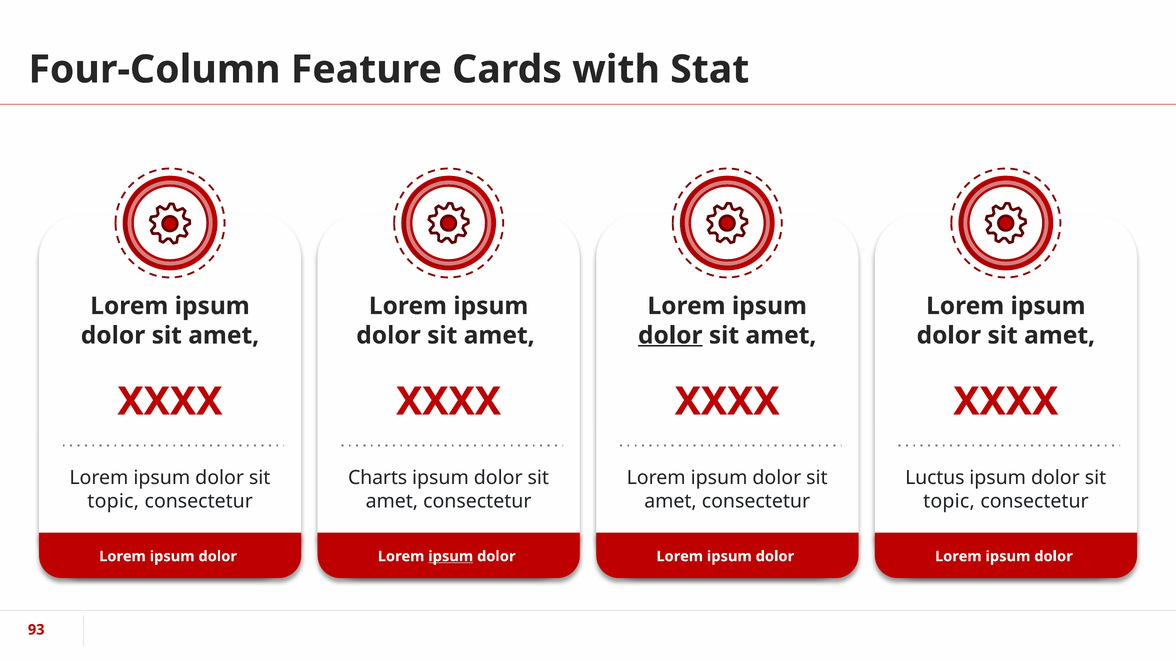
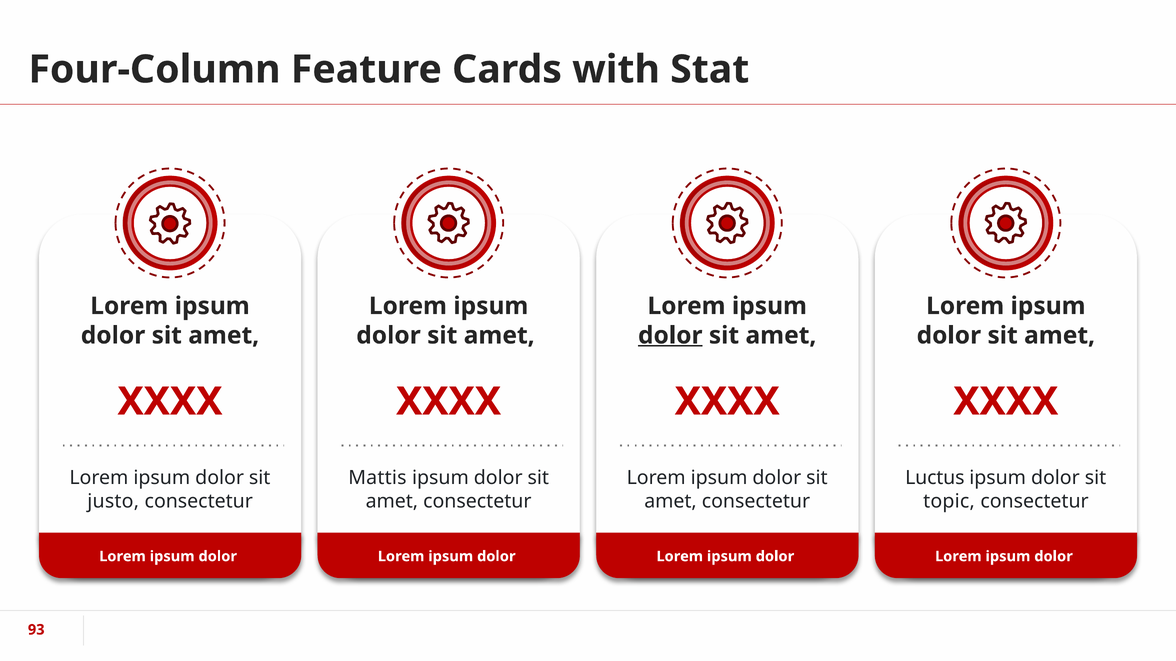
Charts: Charts -> Mattis
topic at (113, 502): topic -> justo
ipsum at (451, 557) underline: present -> none
